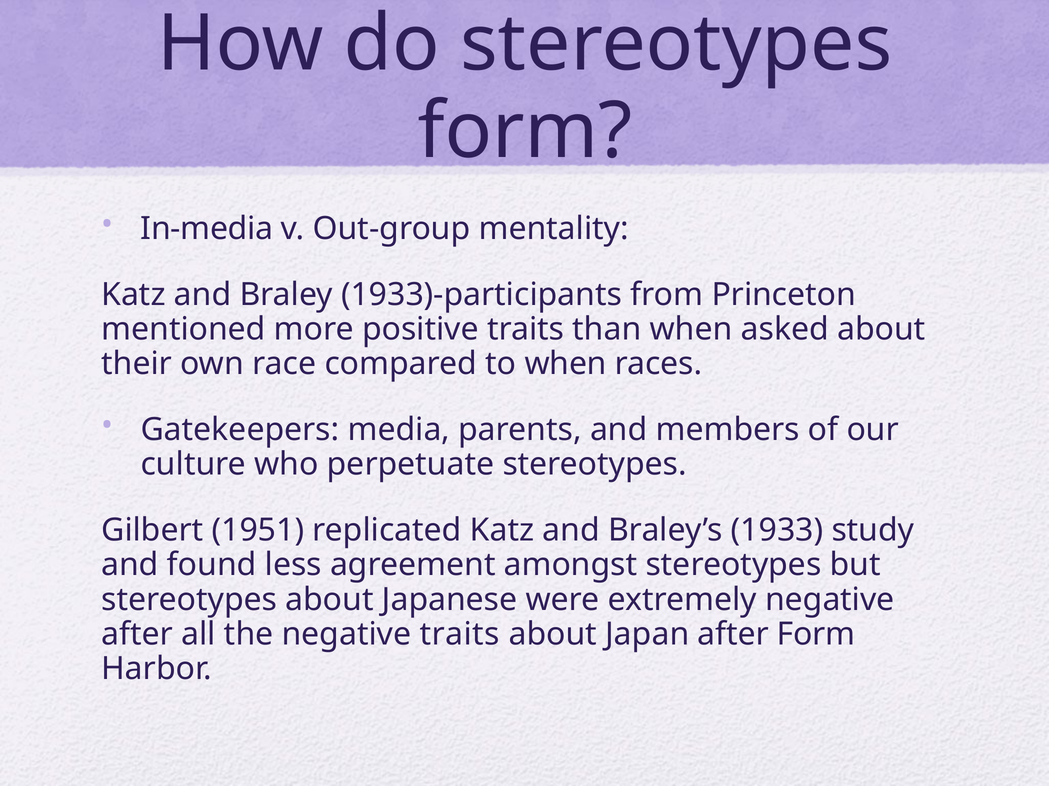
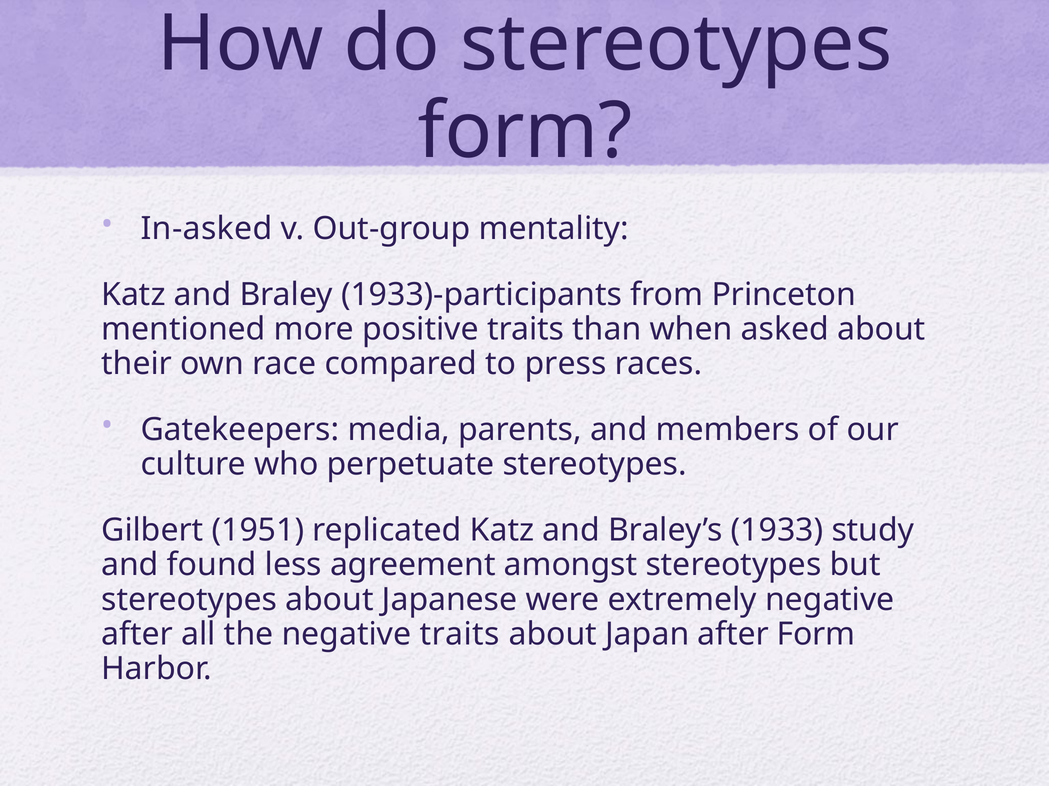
In-media: In-media -> In-asked
to when: when -> press
